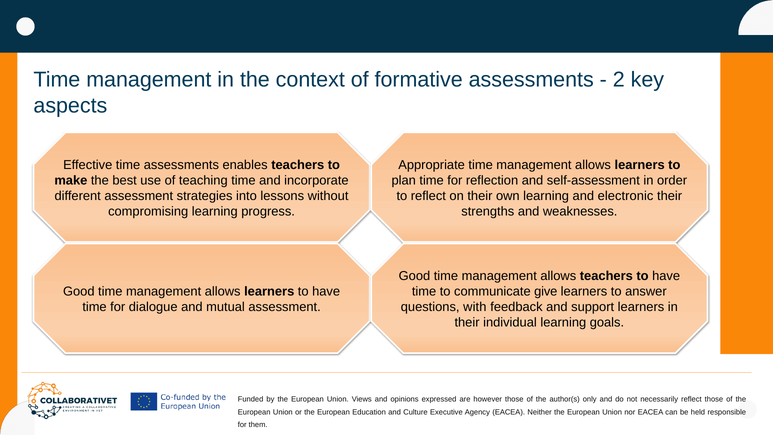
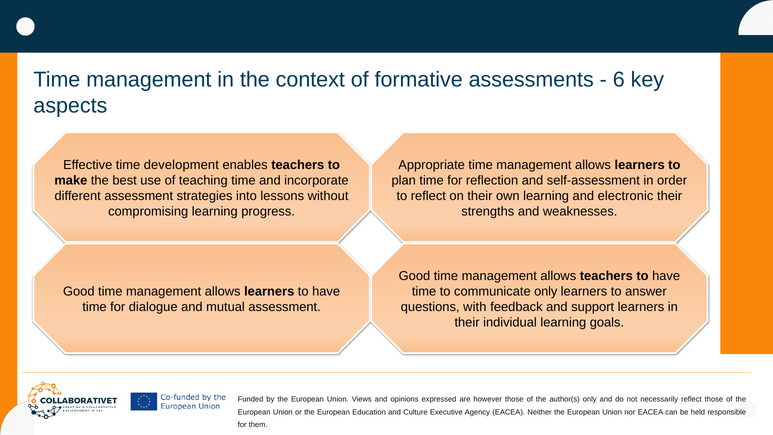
2: 2 -> 6
time assessments: assessments -> development
communicate give: give -> only
